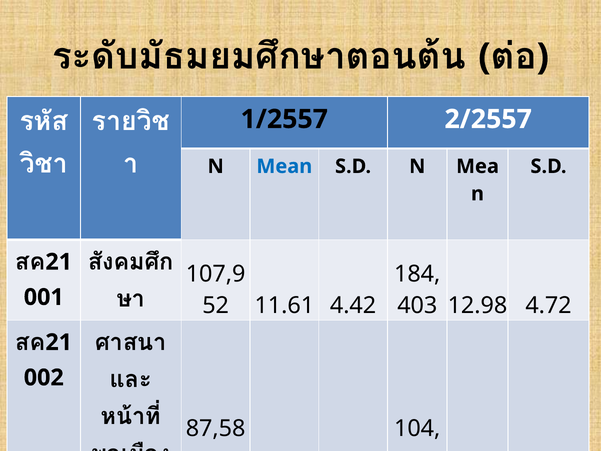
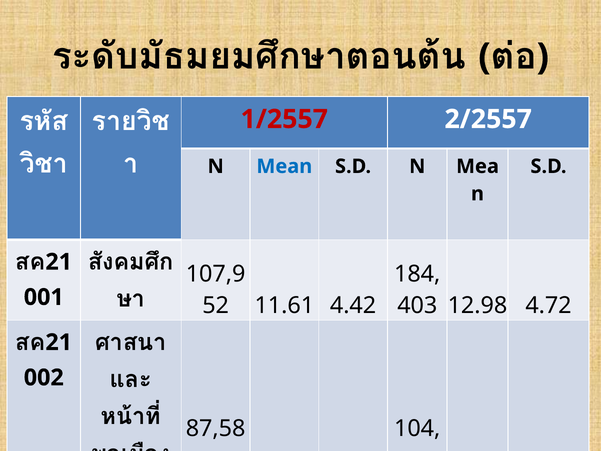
1/2557 colour: black -> red
